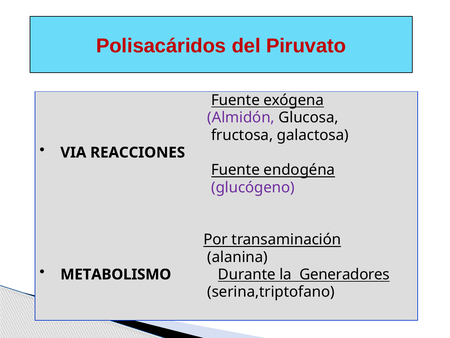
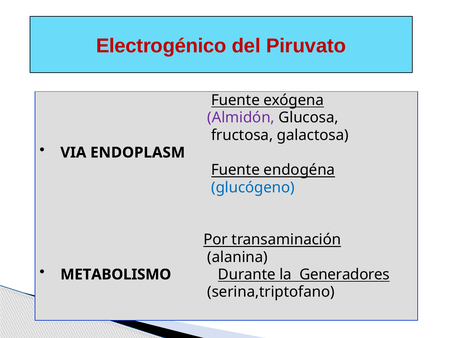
Polisacáridos: Polisacáridos -> Electrogénico
REACCIONES: REACCIONES -> ENDOPLASM
glucógeno colour: purple -> blue
